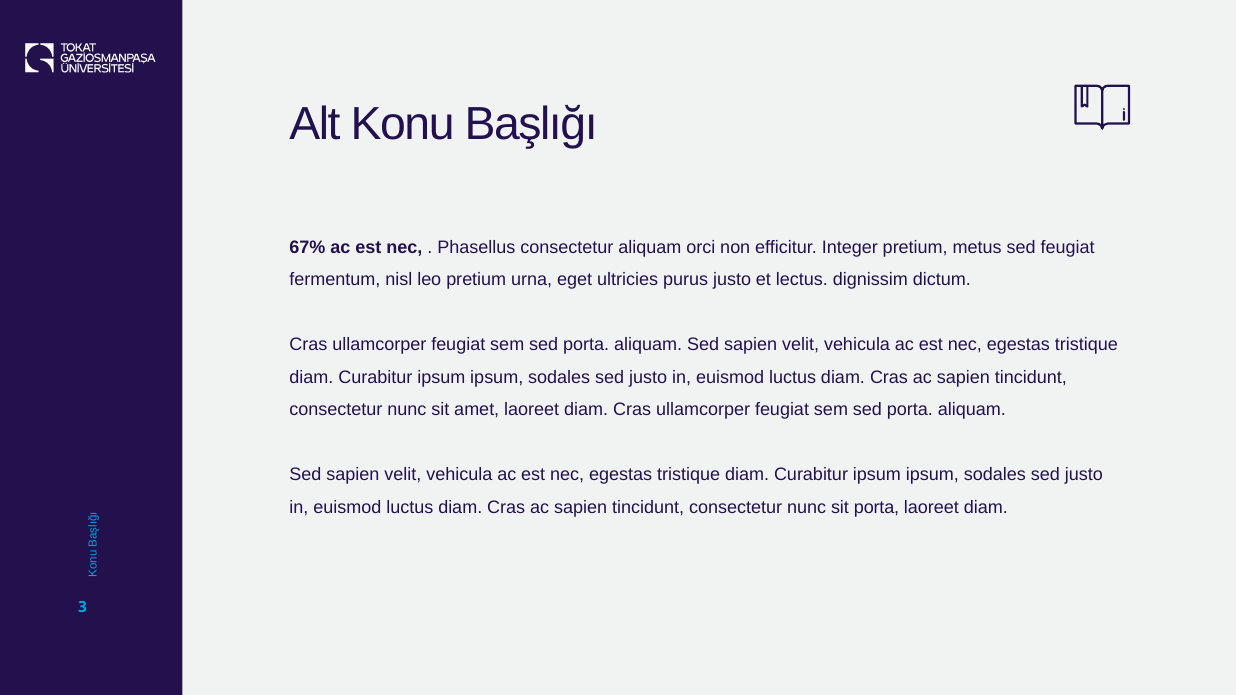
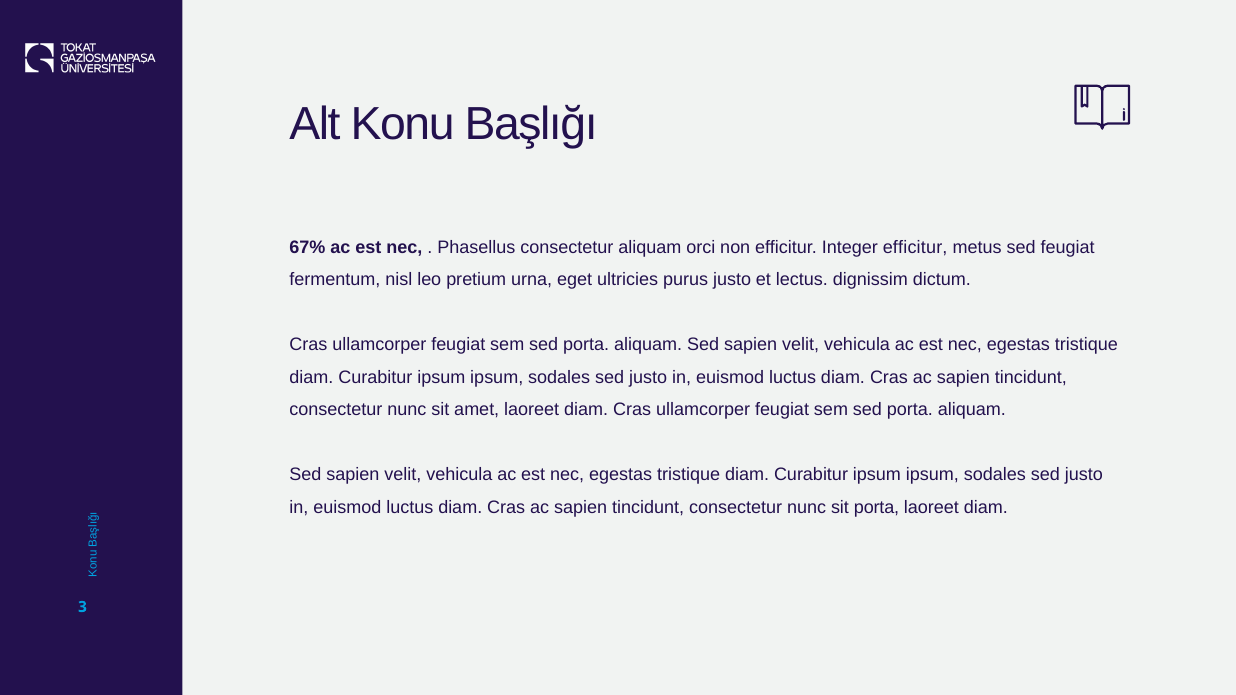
Integer pretium: pretium -> efficitur
